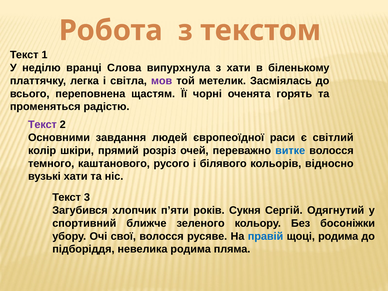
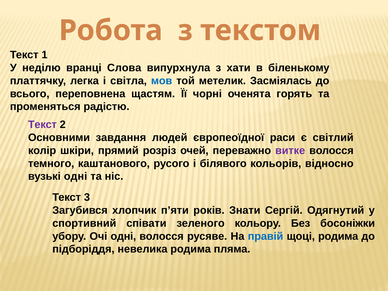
мов colour: purple -> blue
витке colour: blue -> purple
вузькі хати: хати -> одні
Сукня: Сукня -> Знати
ближче: ближче -> співати
Очі свої: свої -> одні
